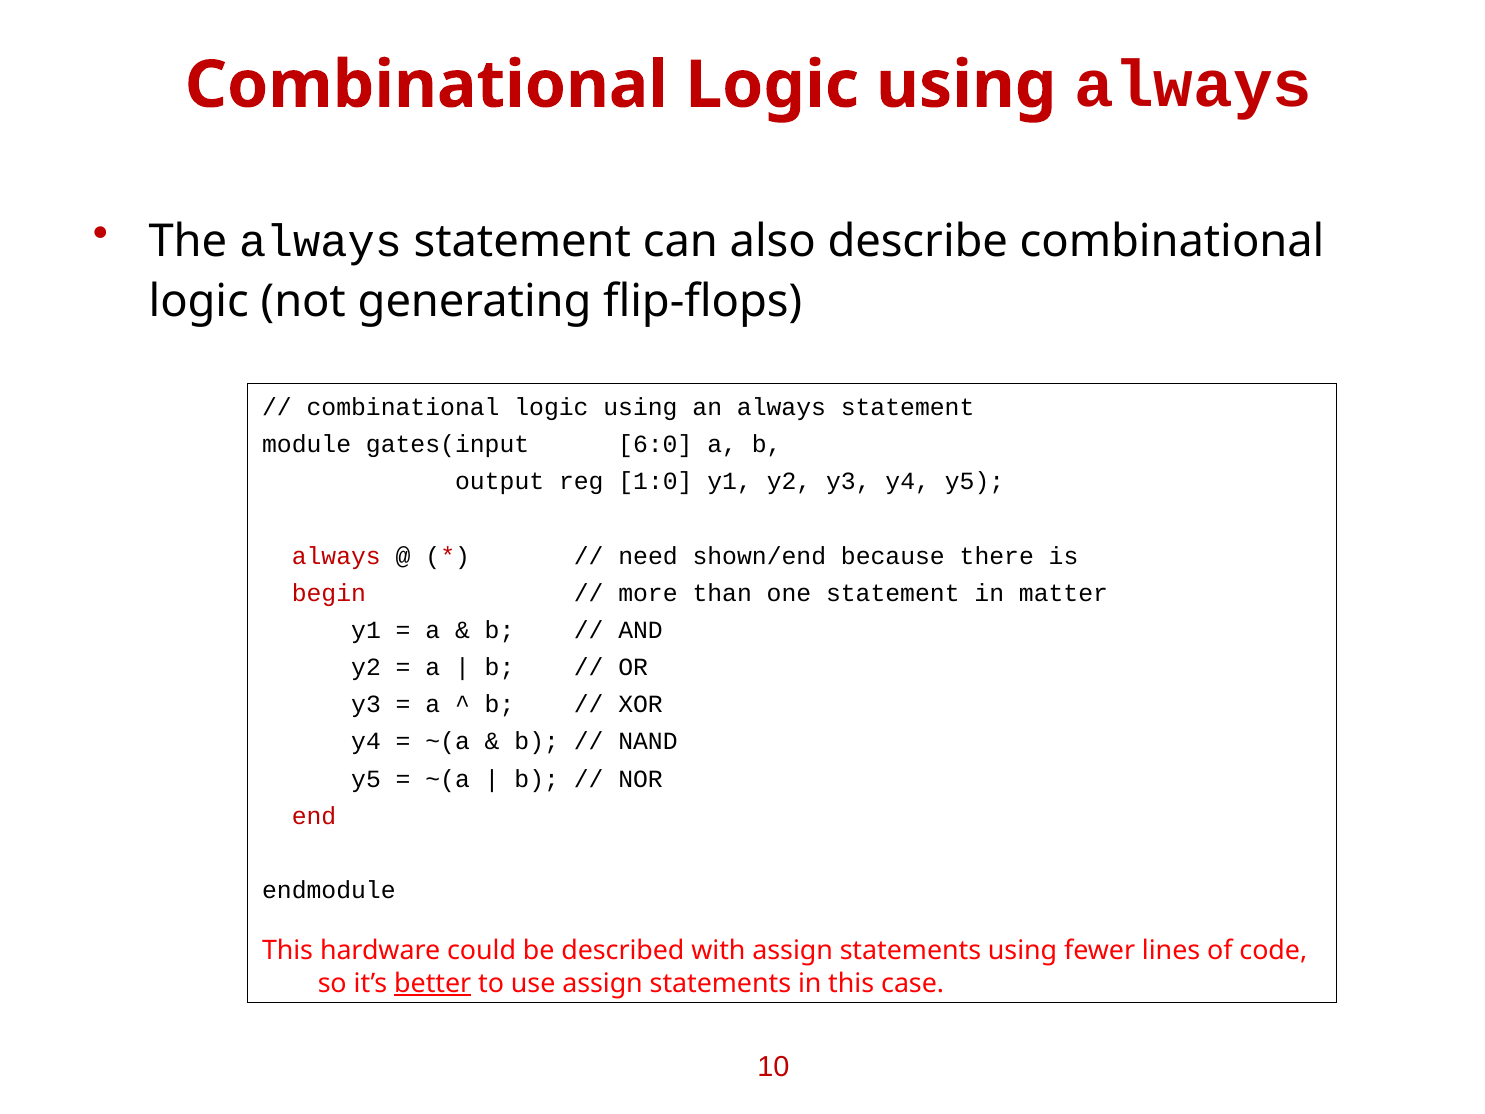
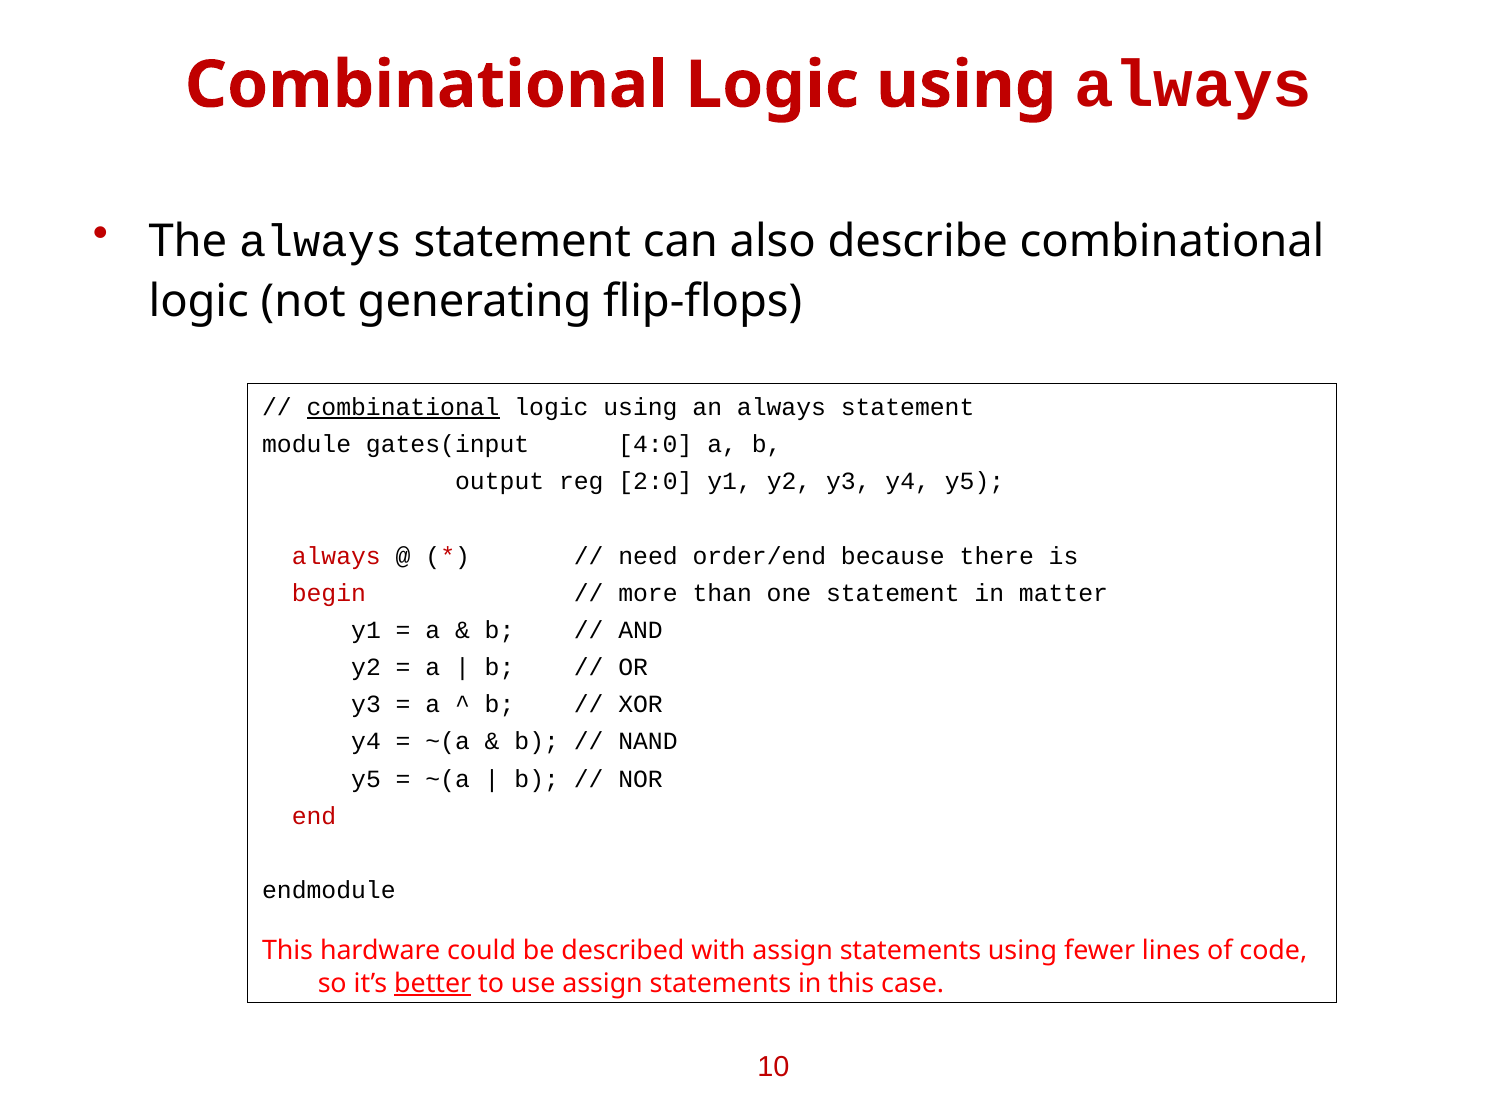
combinational at (403, 407) underline: none -> present
6:0: 6:0 -> 4:0
1:0: 1:0 -> 2:0
shown/end: shown/end -> order/end
